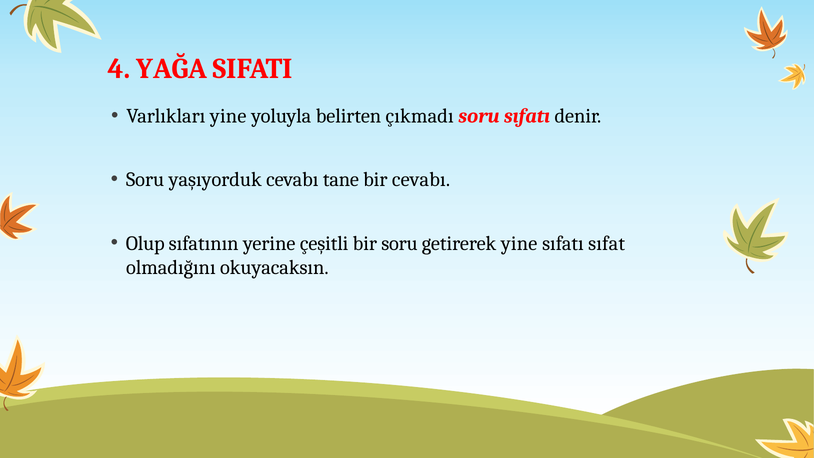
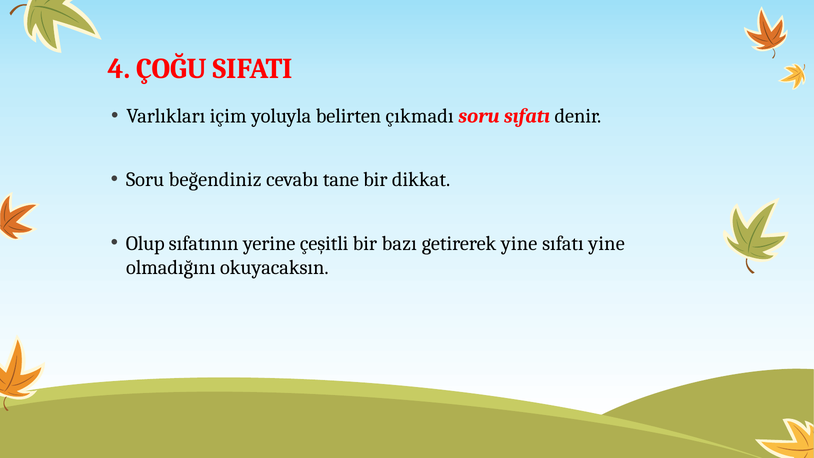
YAĞA: YAĞA -> ÇOĞU
Varlıkları yine: yine -> içim
yaşıyorduk: yaşıyorduk -> beğendiniz
bir cevabı: cevabı -> dikkat
bir soru: soru -> bazı
sıfatı sıfat: sıfat -> yine
